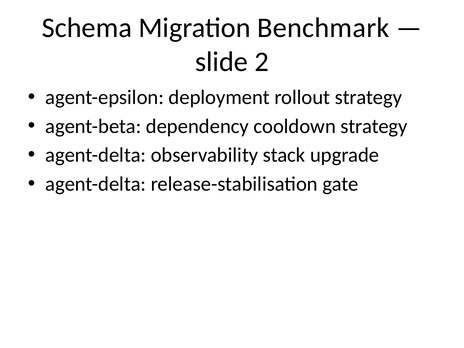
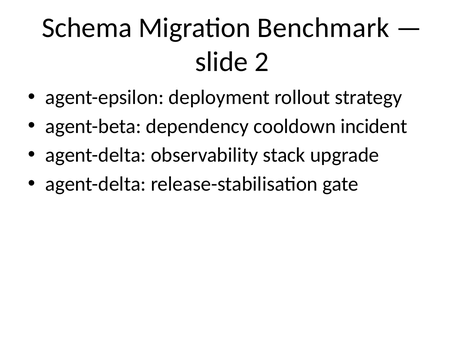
cooldown strategy: strategy -> incident
